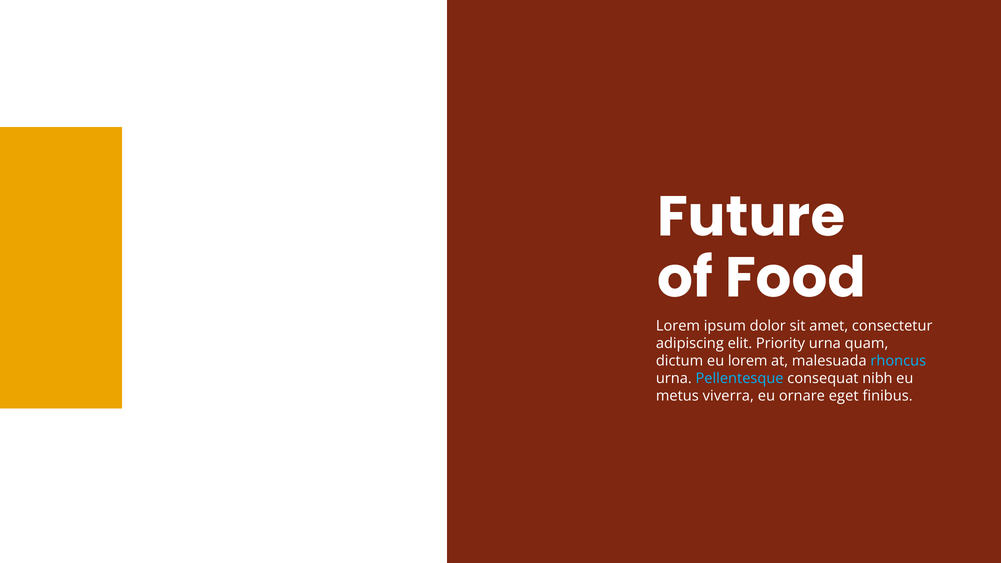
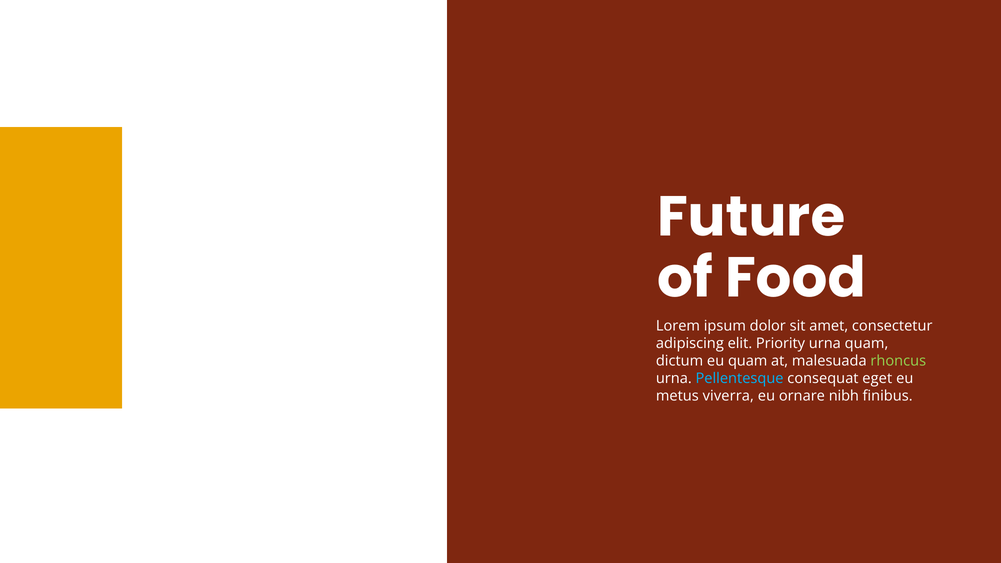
eu lorem: lorem -> quam
rhoncus colour: light blue -> light green
nibh: nibh -> eget
eget: eget -> nibh
